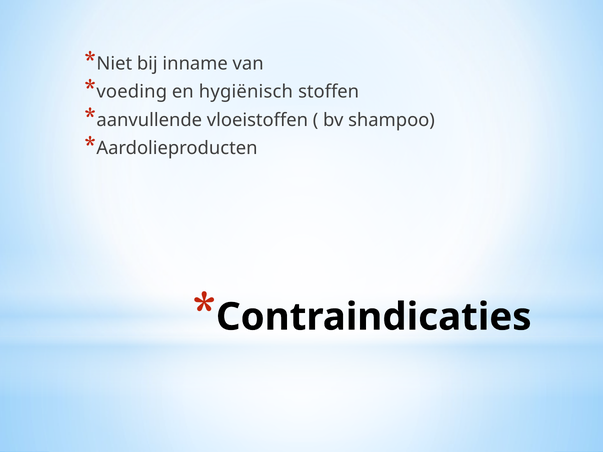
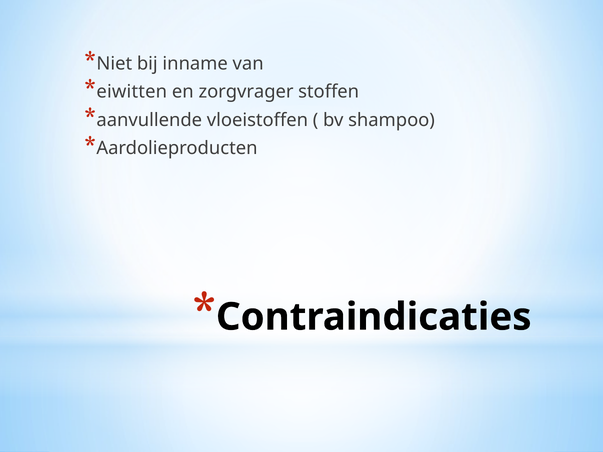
voeding: voeding -> eiwitten
hygiënisch: hygiënisch -> zorgvrager
